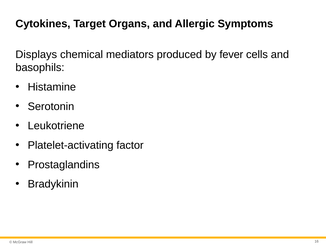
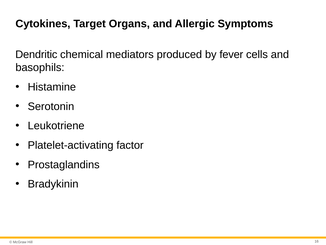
Displays: Displays -> Dendritic
